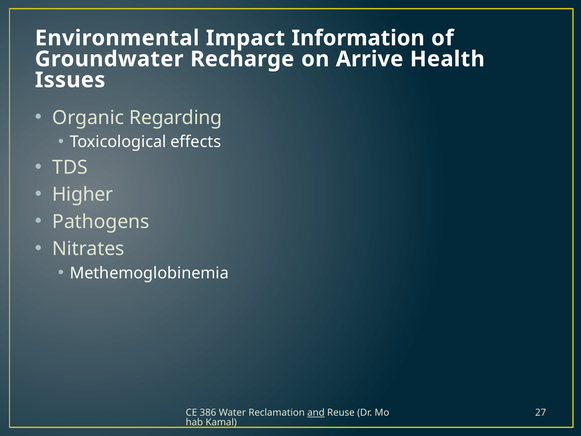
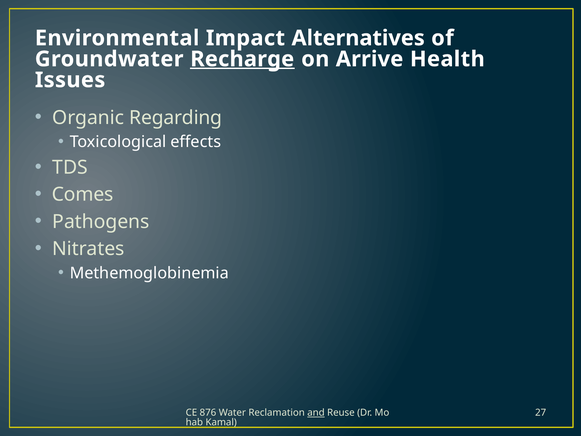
Information: Information -> Alternatives
Recharge underline: none -> present
Higher: Higher -> Comes
386: 386 -> 876
